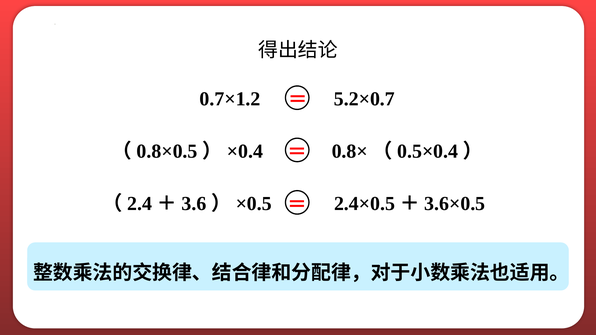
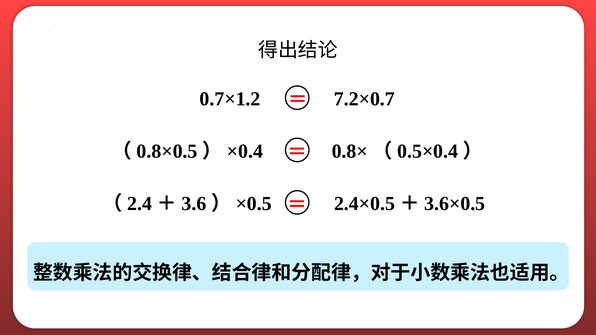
5.2×0.7: 5.2×0.7 -> 7.2×0.7
